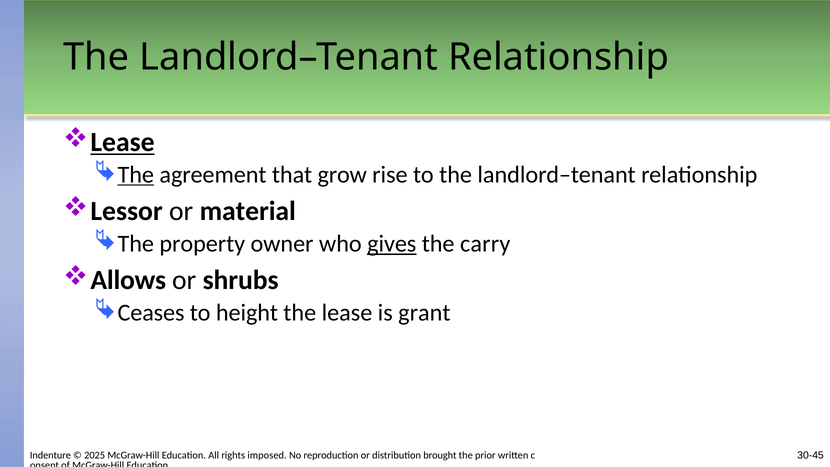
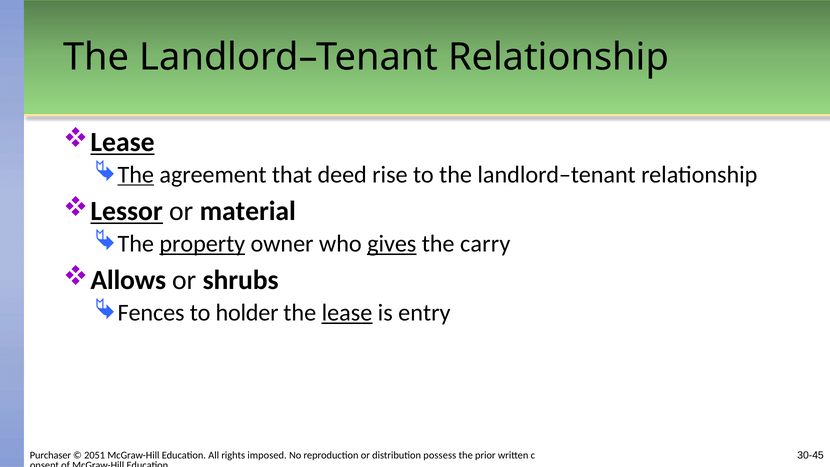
grow: grow -> deed
Lessor underline: none -> present
property underline: none -> present
Ceases: Ceases -> Fences
height: height -> holder
lease at (347, 313) underline: none -> present
grant: grant -> entry
Indenture: Indenture -> Purchaser
2025: 2025 -> 2051
brought: brought -> possess
